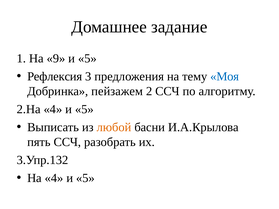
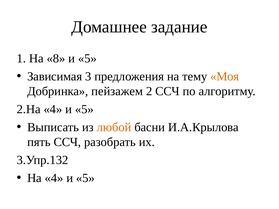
9: 9 -> 8
Рефлексия: Рефлексия -> Зависимая
Моя colour: blue -> orange
